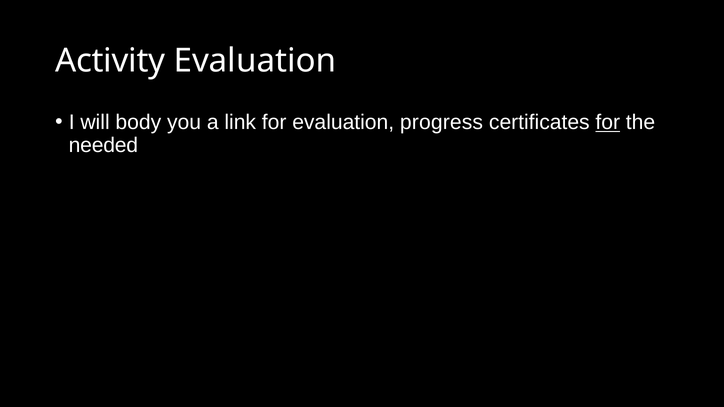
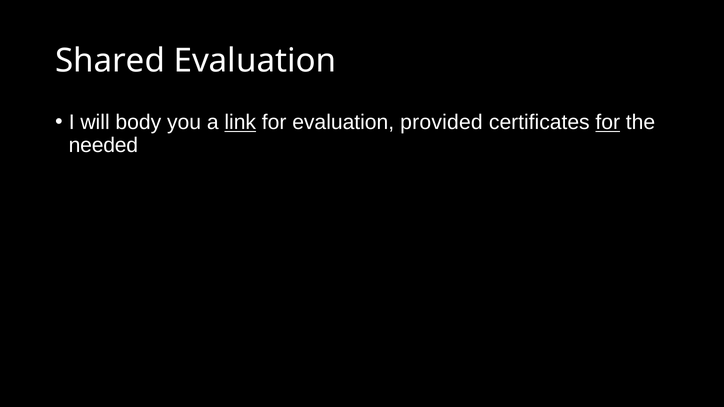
Activity: Activity -> Shared
link underline: none -> present
progress: progress -> provided
